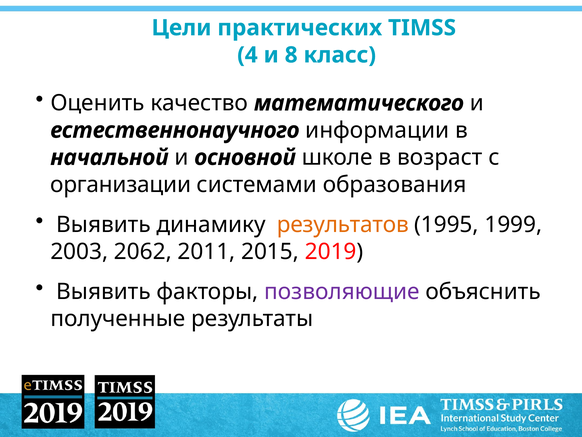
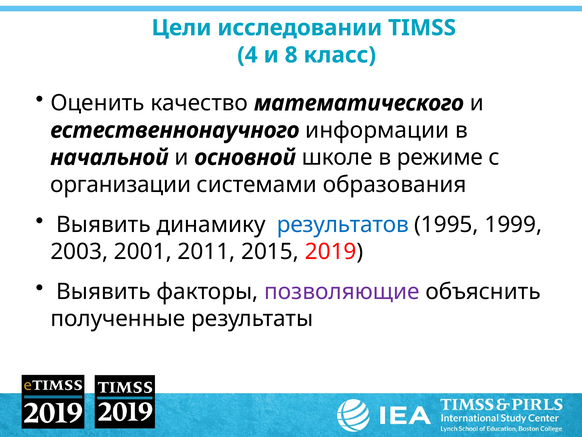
практических: практических -> исследовании
возраст: возраст -> режиме
результатов colour: orange -> blue
2062: 2062 -> 2001
